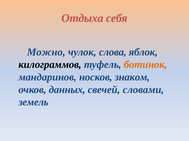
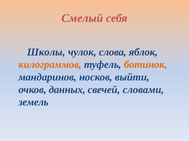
Отдыха: Отдыха -> Смелый
Можно: Можно -> Школы
килограммов colour: black -> orange
знаком: знаком -> выйти
